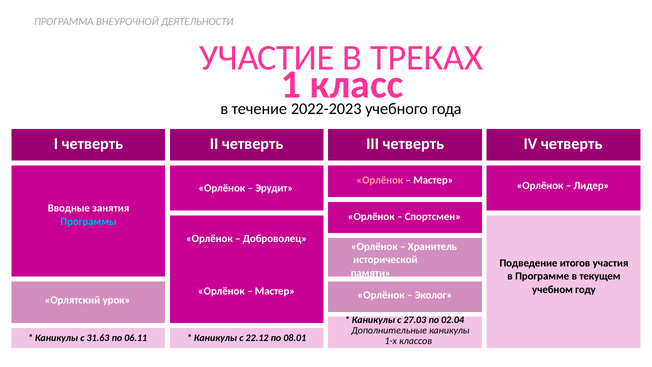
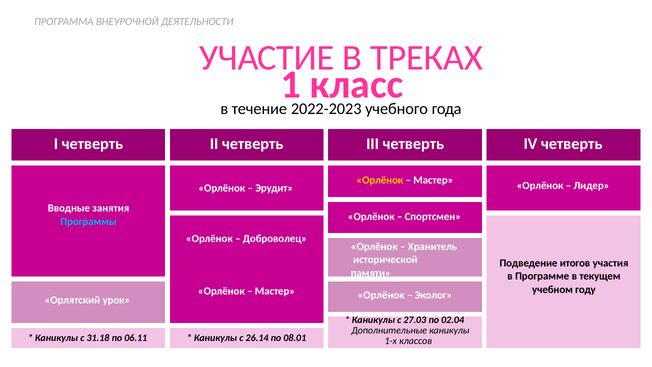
Орлёнок at (380, 180) colour: pink -> yellow
31.63: 31.63 -> 31.18
22.12: 22.12 -> 26.14
